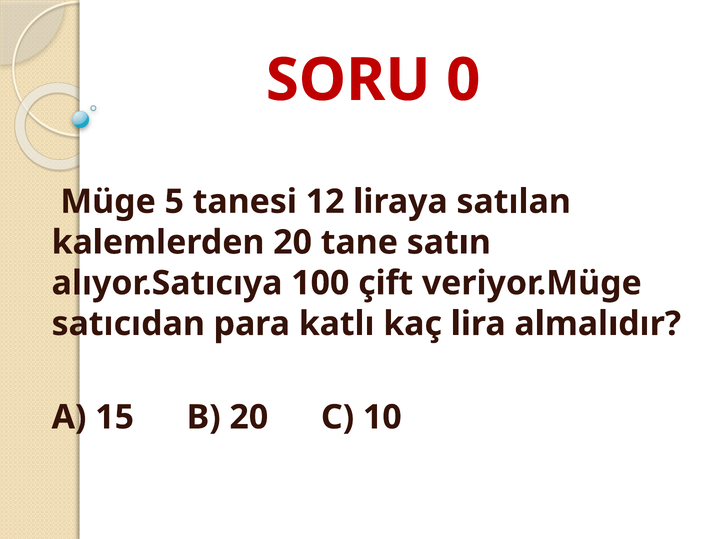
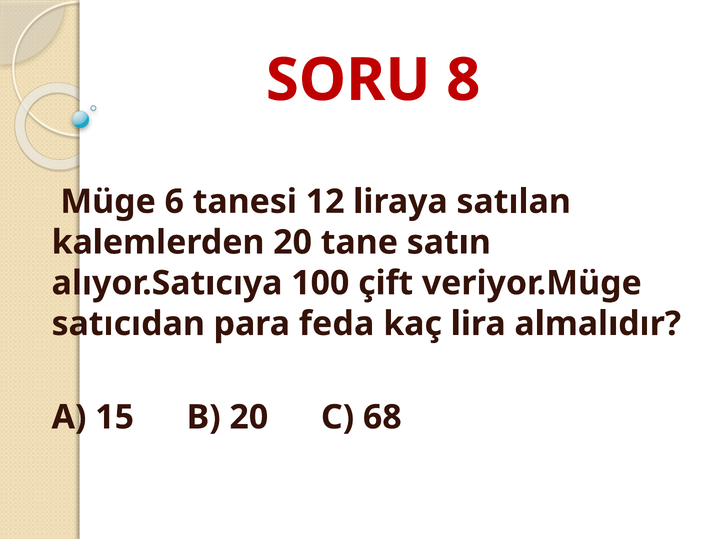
0: 0 -> 8
5: 5 -> 6
katlı: katlı -> feda
10: 10 -> 68
